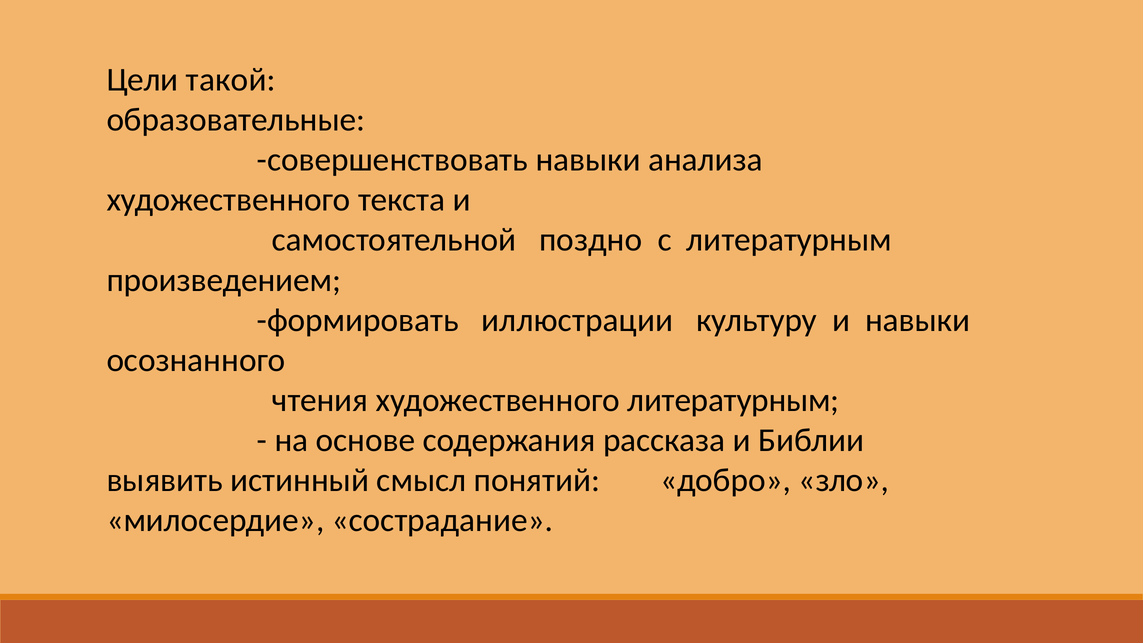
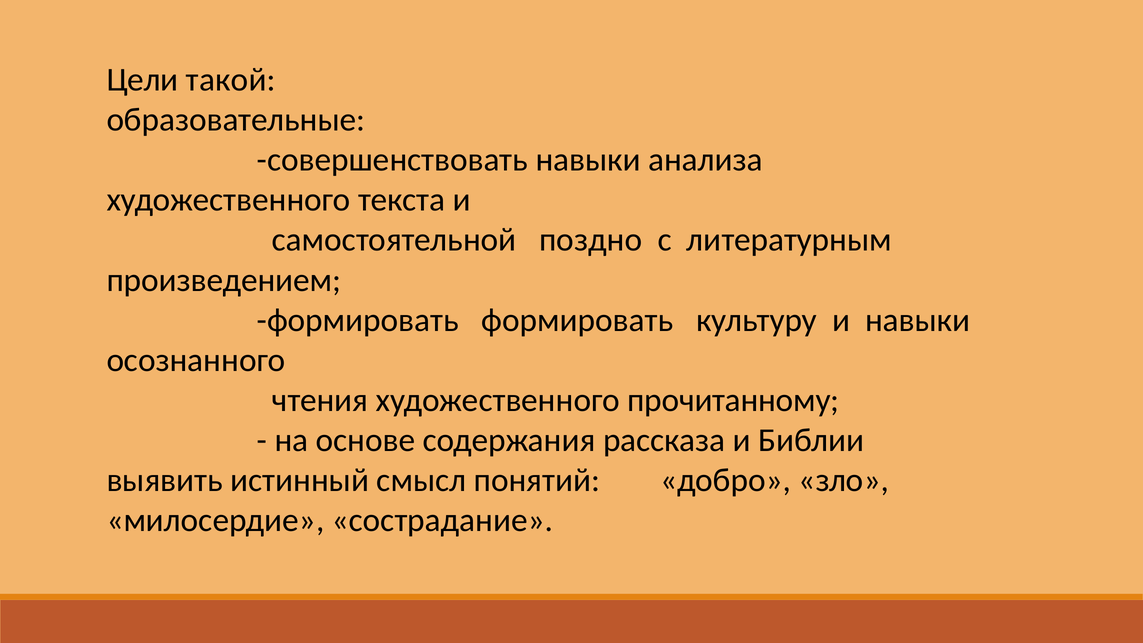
формировать иллюстрации: иллюстрации -> формировать
художественного литературным: литературным -> прочитанному
